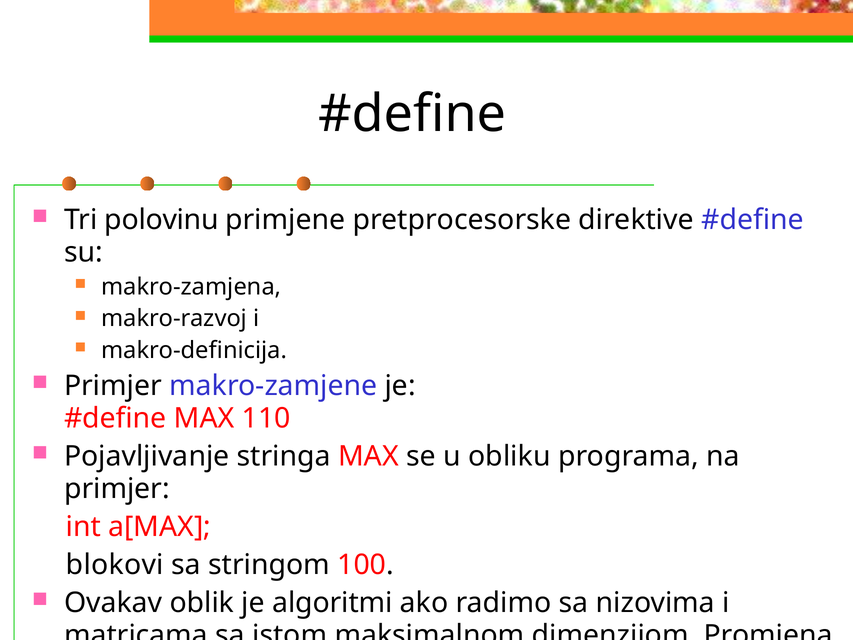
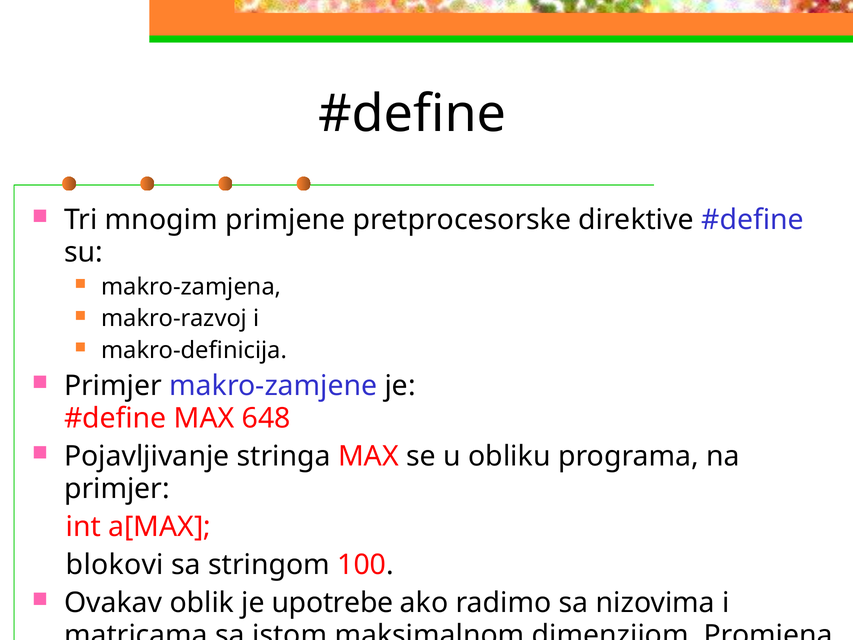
polovinu: polovinu -> mnogim
110: 110 -> 648
algoritmi: algoritmi -> upotrebe
